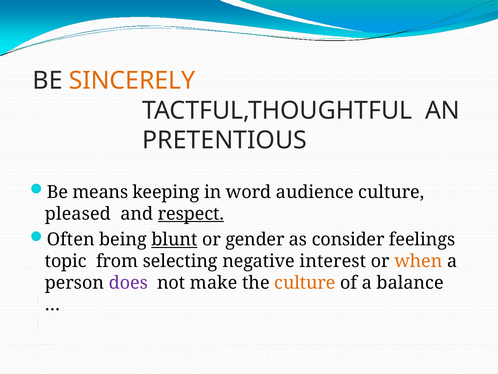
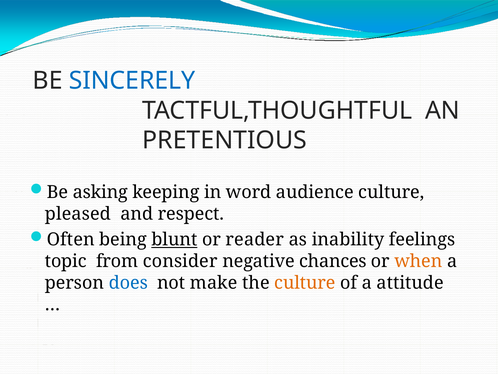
SINCERELY colour: orange -> blue
means: means -> asking
respect underline: present -> none
gender: gender -> reader
consider: consider -> inability
selecting: selecting -> consider
interest: interest -> chances
does colour: purple -> blue
balance: balance -> attitude
